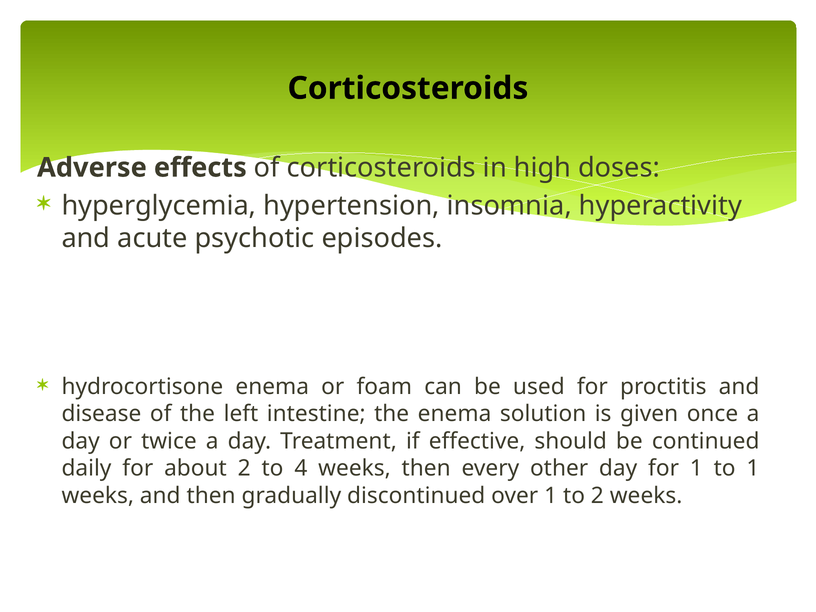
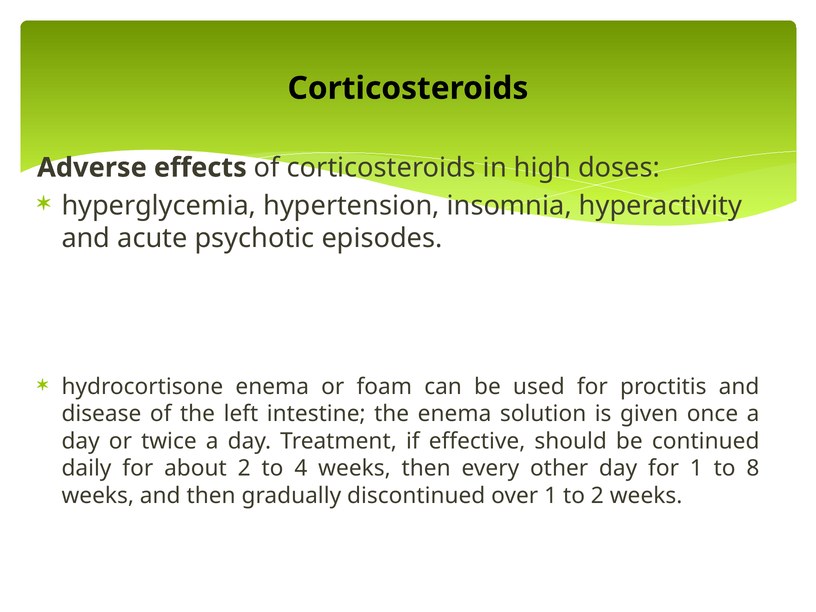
to 1: 1 -> 8
